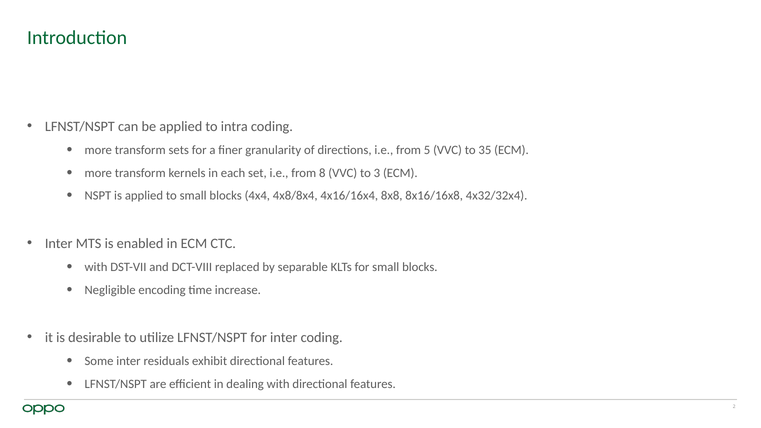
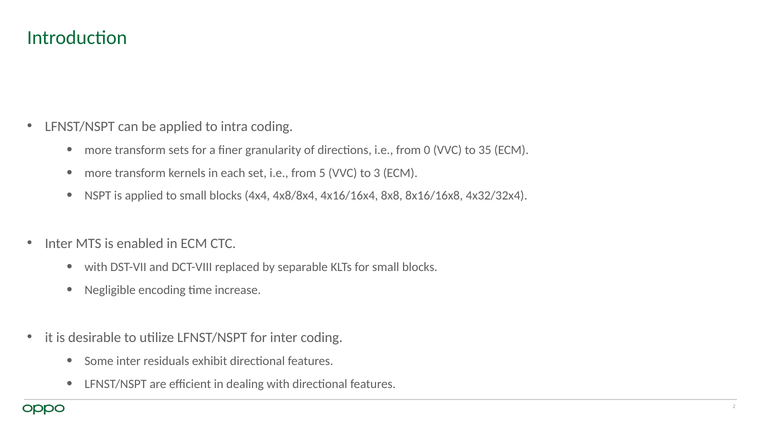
5: 5 -> 0
8: 8 -> 5
